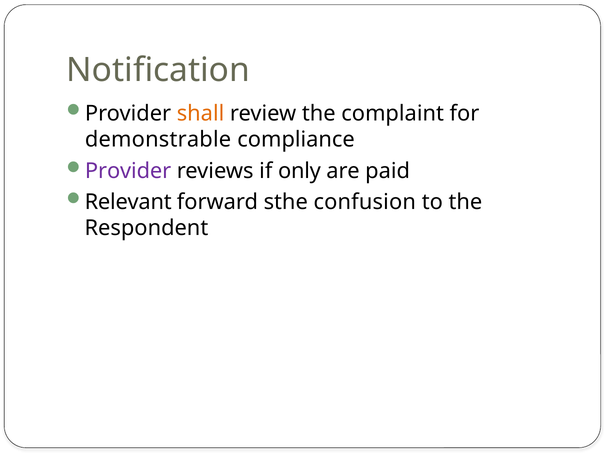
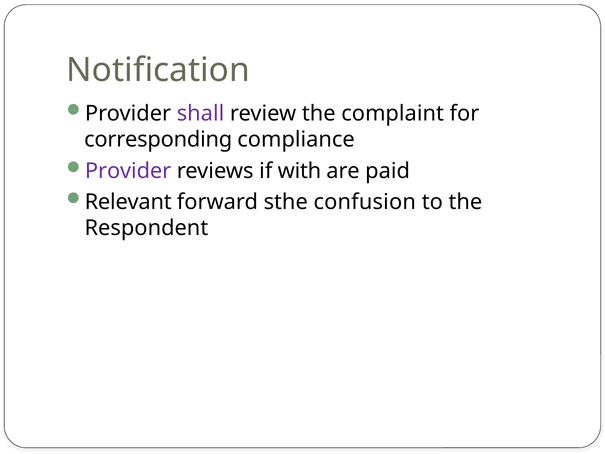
shall colour: orange -> purple
demonstrable: demonstrable -> corresponding
only: only -> with
